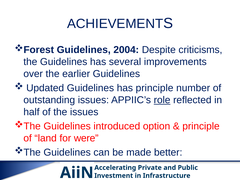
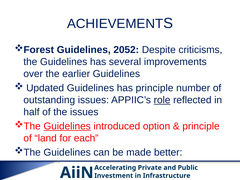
2004: 2004 -> 2052
Guidelines at (67, 126) underline: none -> present
were: were -> each
